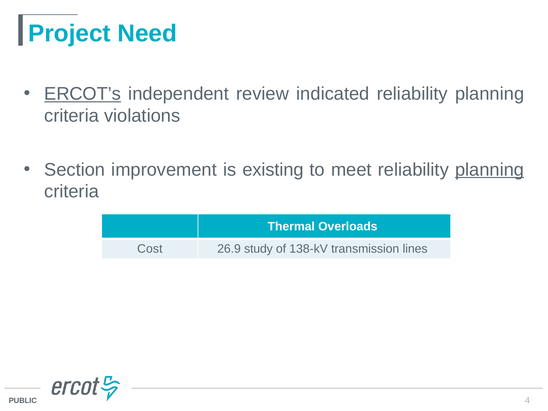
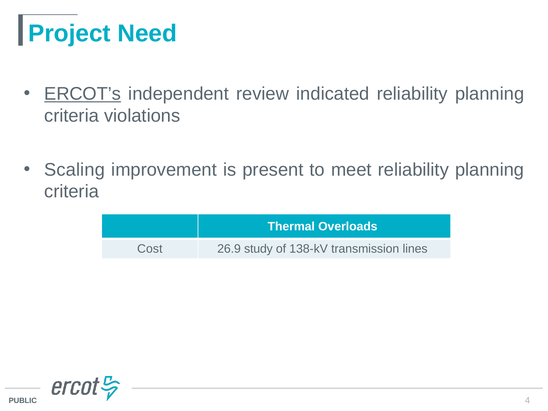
Section: Section -> Scaling
existing: existing -> present
planning at (490, 170) underline: present -> none
